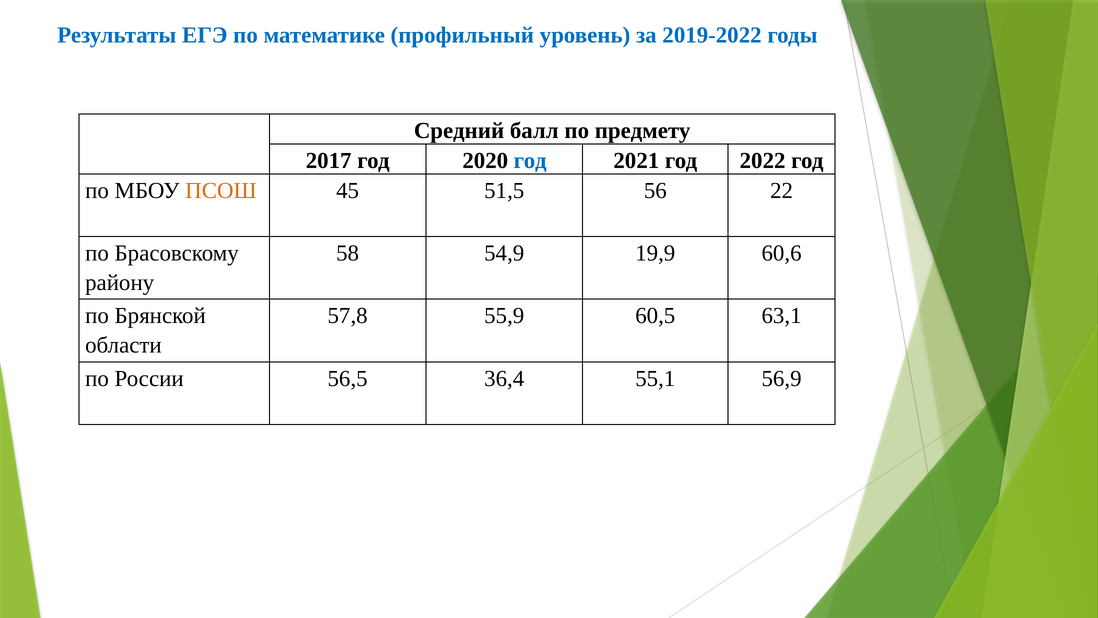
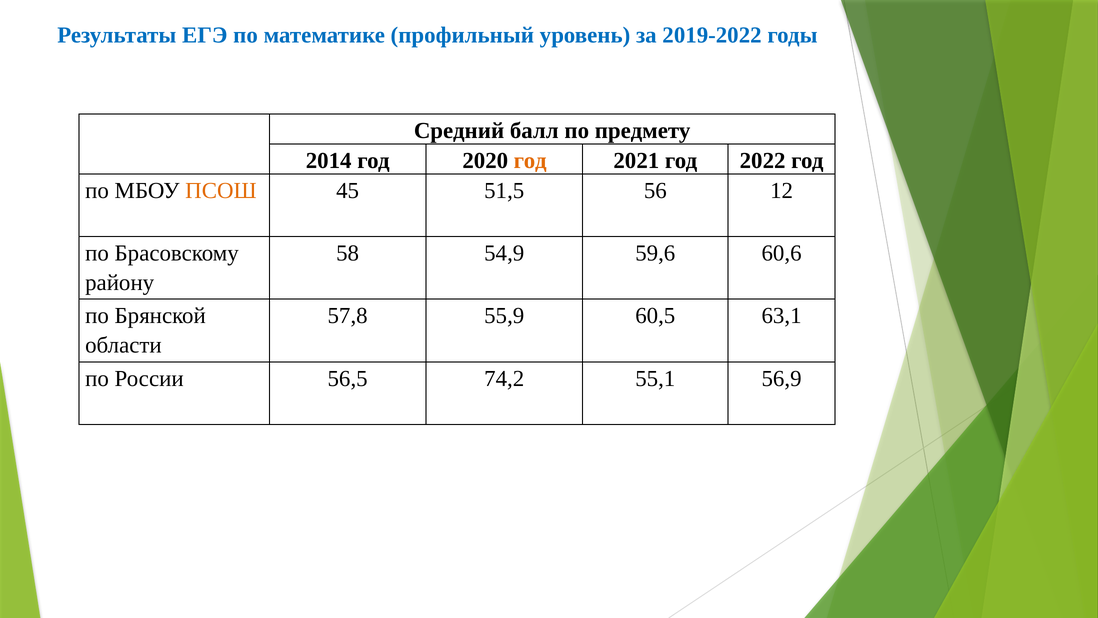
2017: 2017 -> 2014
год at (530, 161) colour: blue -> orange
22: 22 -> 12
19,9: 19,9 -> 59,6
36,4: 36,4 -> 74,2
